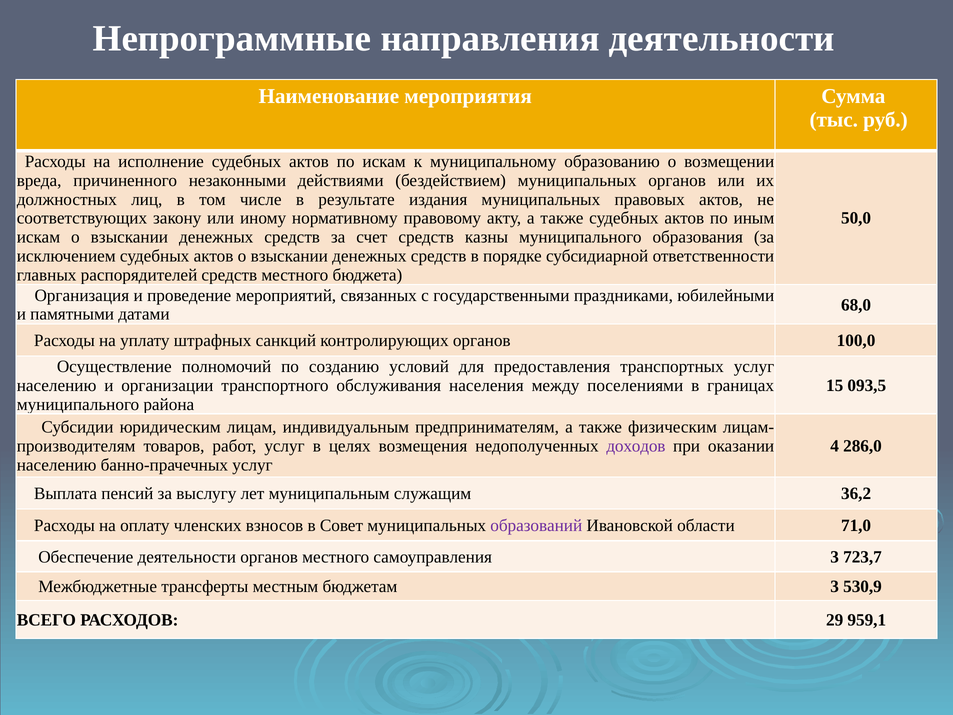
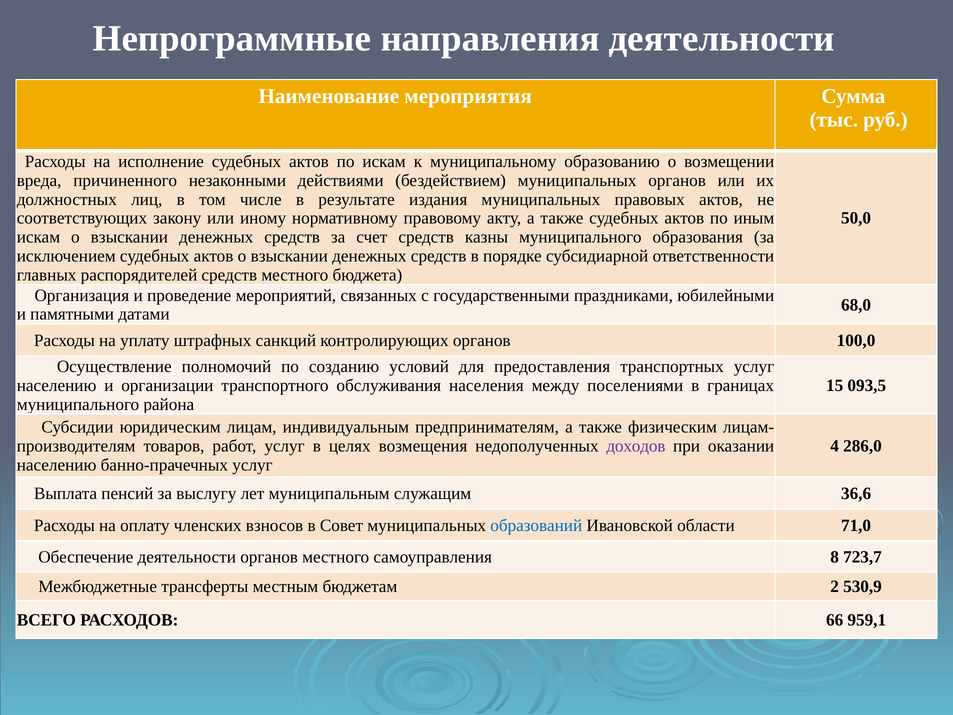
36,2: 36,2 -> 36,6
образований colour: purple -> blue
самоуправления 3: 3 -> 8
бюджетам 3: 3 -> 2
29: 29 -> 66
